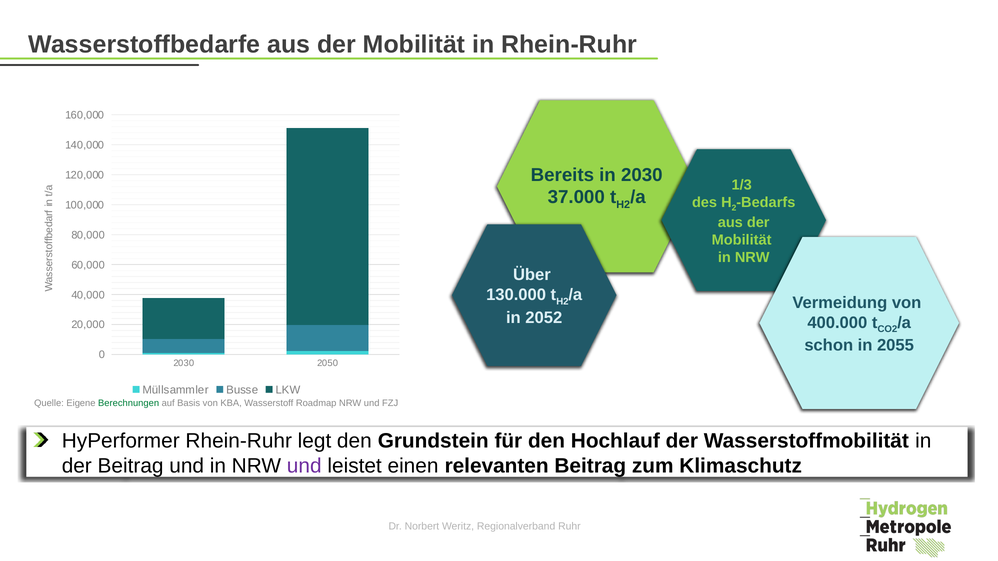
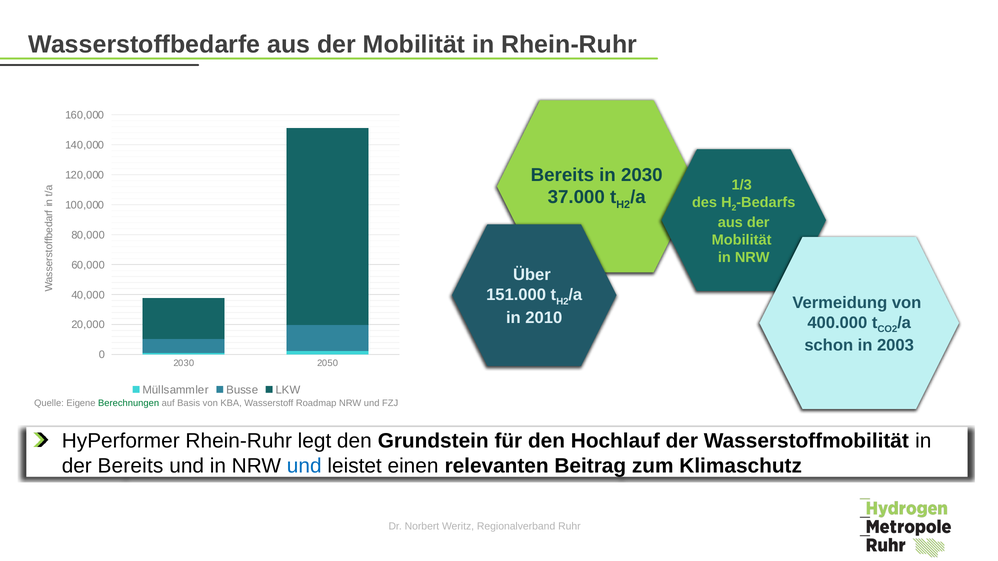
130.000: 130.000 -> 151.000
2052: 2052 -> 2010
2055: 2055 -> 2003
der Beitrag: Beitrag -> Bereits
und at (304, 466) colour: purple -> blue
